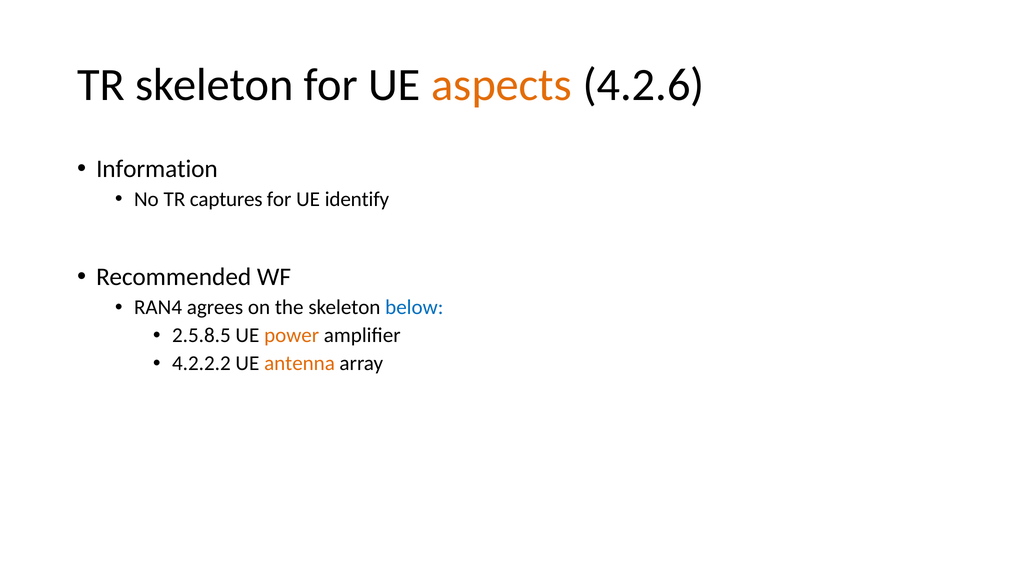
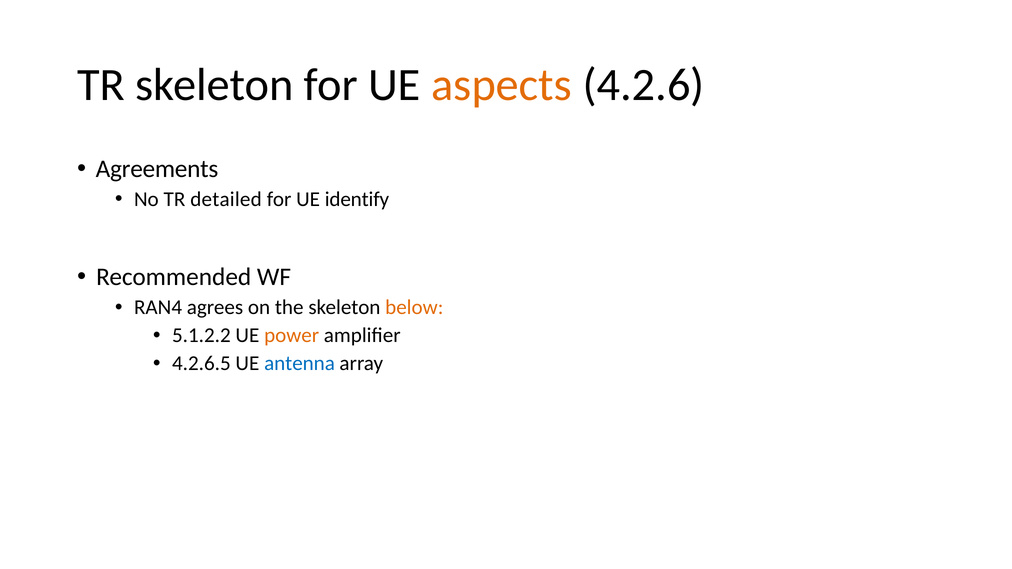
Information: Information -> Agreements
captures: captures -> detailed
below colour: blue -> orange
2.5.8.5: 2.5.8.5 -> 5.1.2.2
4.2.2.2: 4.2.2.2 -> 4.2.6.5
antenna colour: orange -> blue
